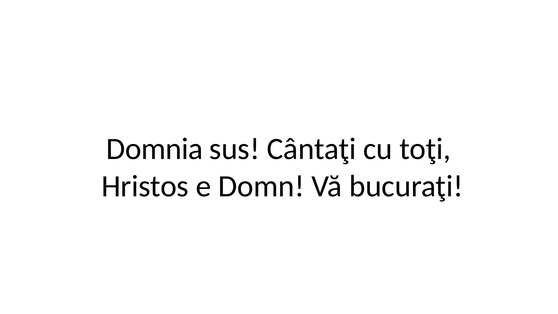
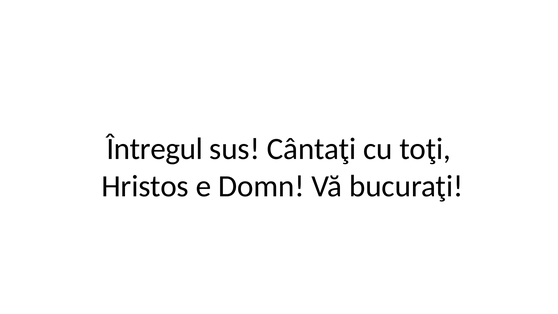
Domnia: Domnia -> Întregul
